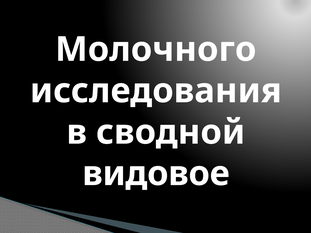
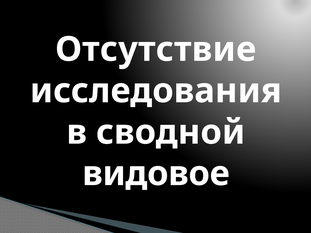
Молочного: Молочного -> Отсутствие
